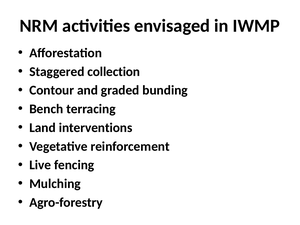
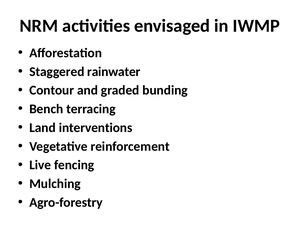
collection: collection -> rainwater
